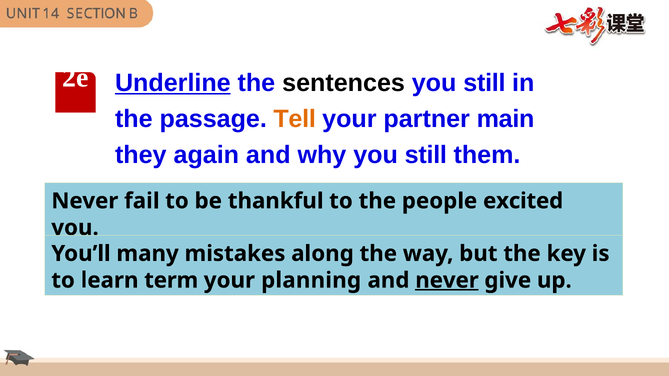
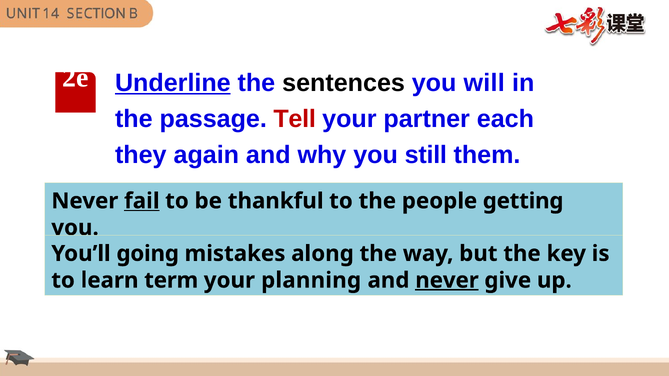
still at (484, 83): still -> will
Tell colour: orange -> red
main: main -> each
fail underline: none -> present
excited: excited -> getting
many: many -> going
